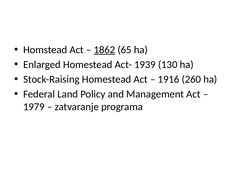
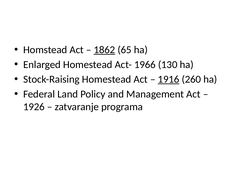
1939: 1939 -> 1966
1916 underline: none -> present
1979: 1979 -> 1926
